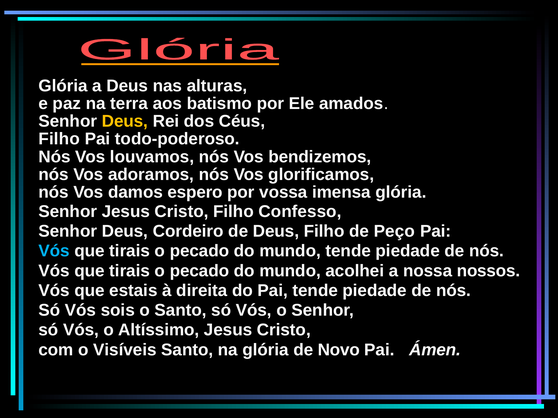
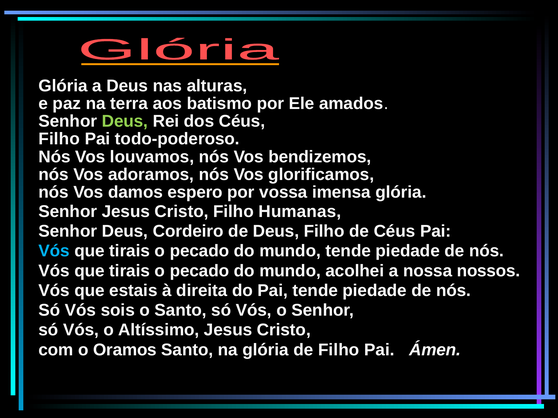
Deus at (125, 121) colour: yellow -> light green
Confesso: Confesso -> Humanas
de Peço: Peço -> Céus
Visíveis: Visíveis -> Oramos
de Novo: Novo -> Filho
